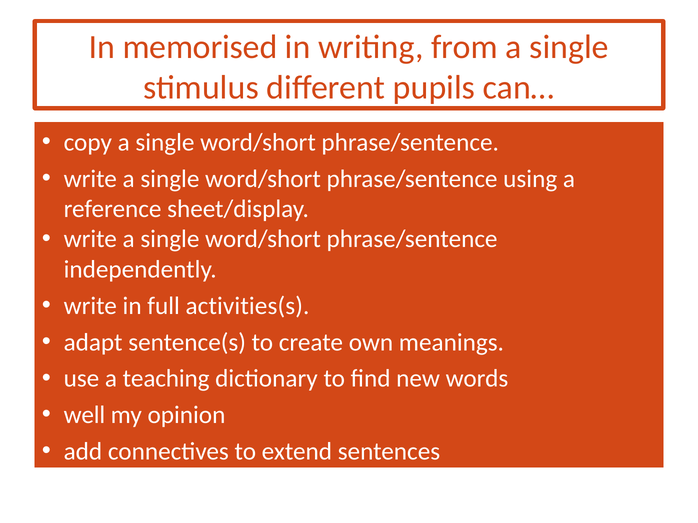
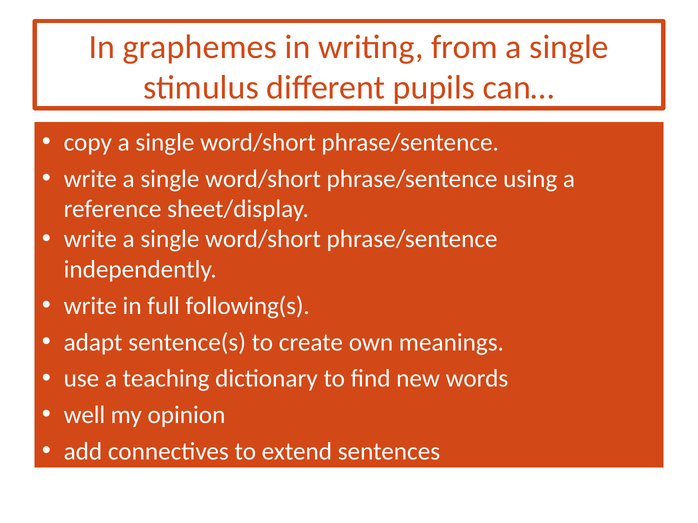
memorised: memorised -> graphemes
activities(s: activities(s -> following(s
